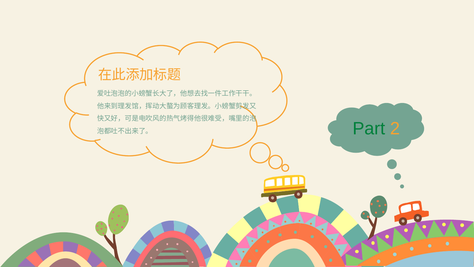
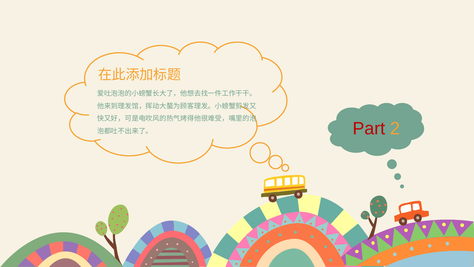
Part colour: green -> red
